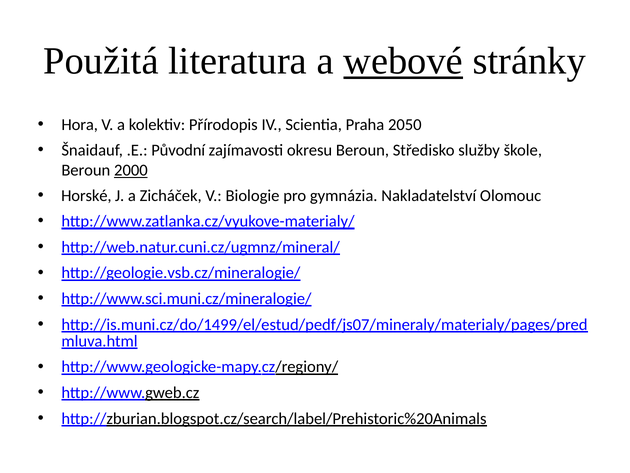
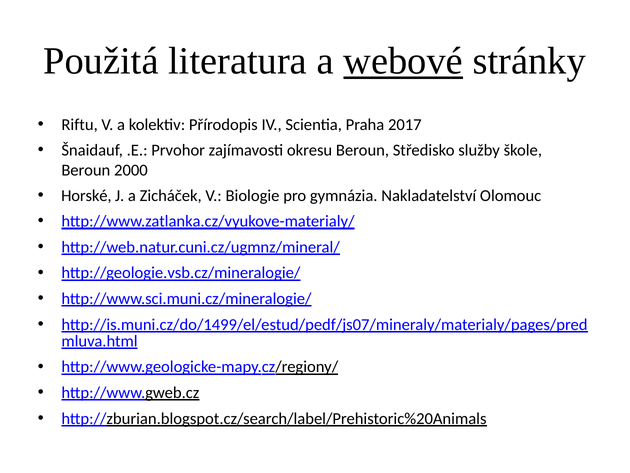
Hora: Hora -> Riftu
2050: 2050 -> 2017
Původní: Původní -> Prvohor
2000 underline: present -> none
